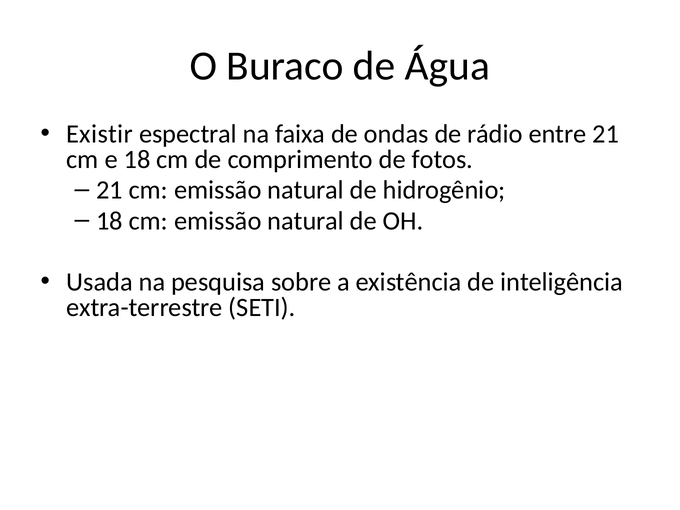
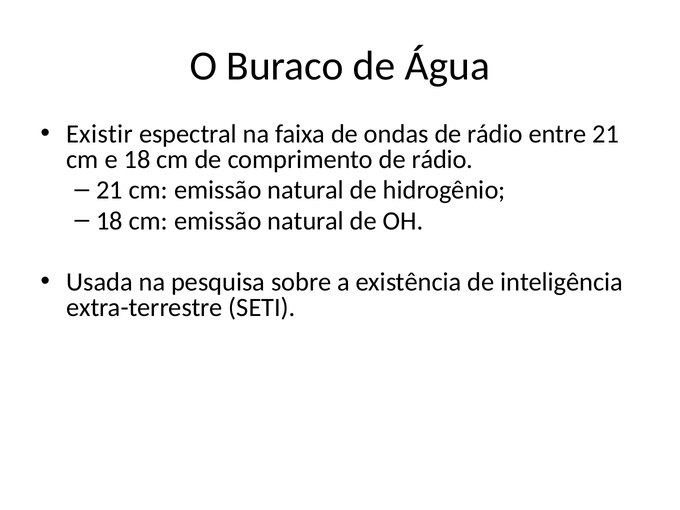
comprimento de fotos: fotos -> rádio
